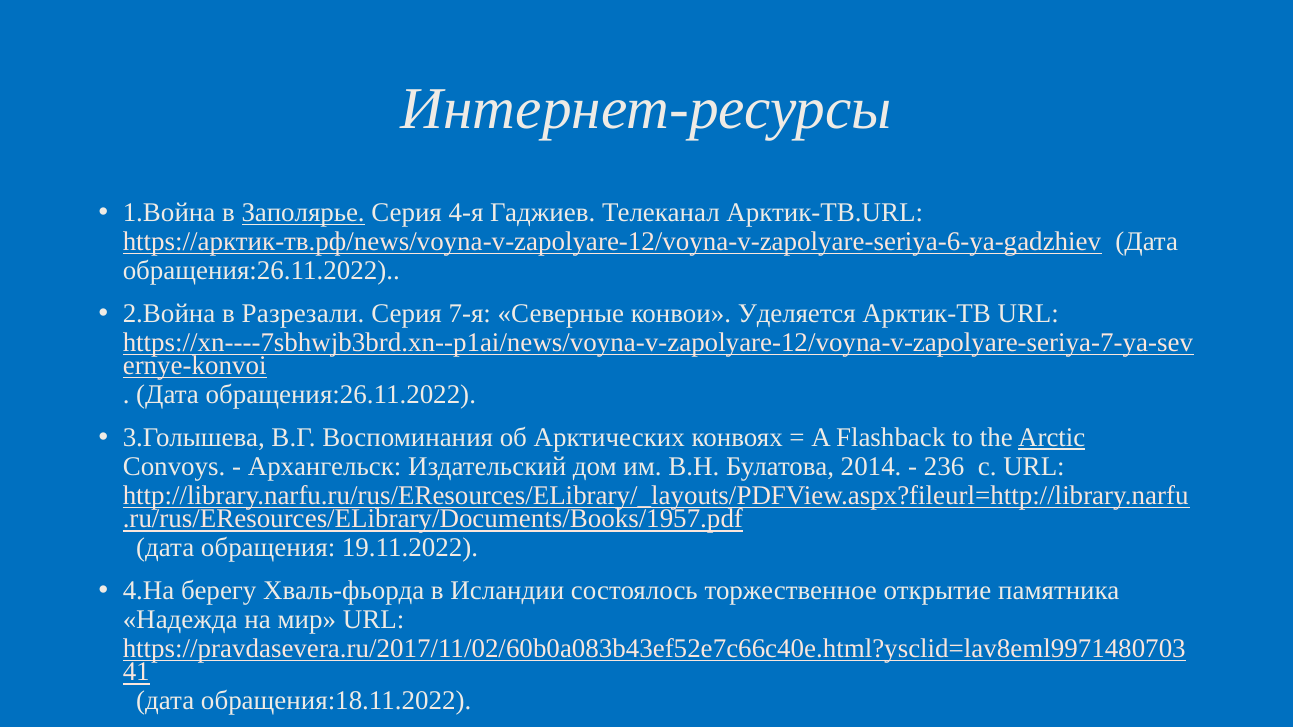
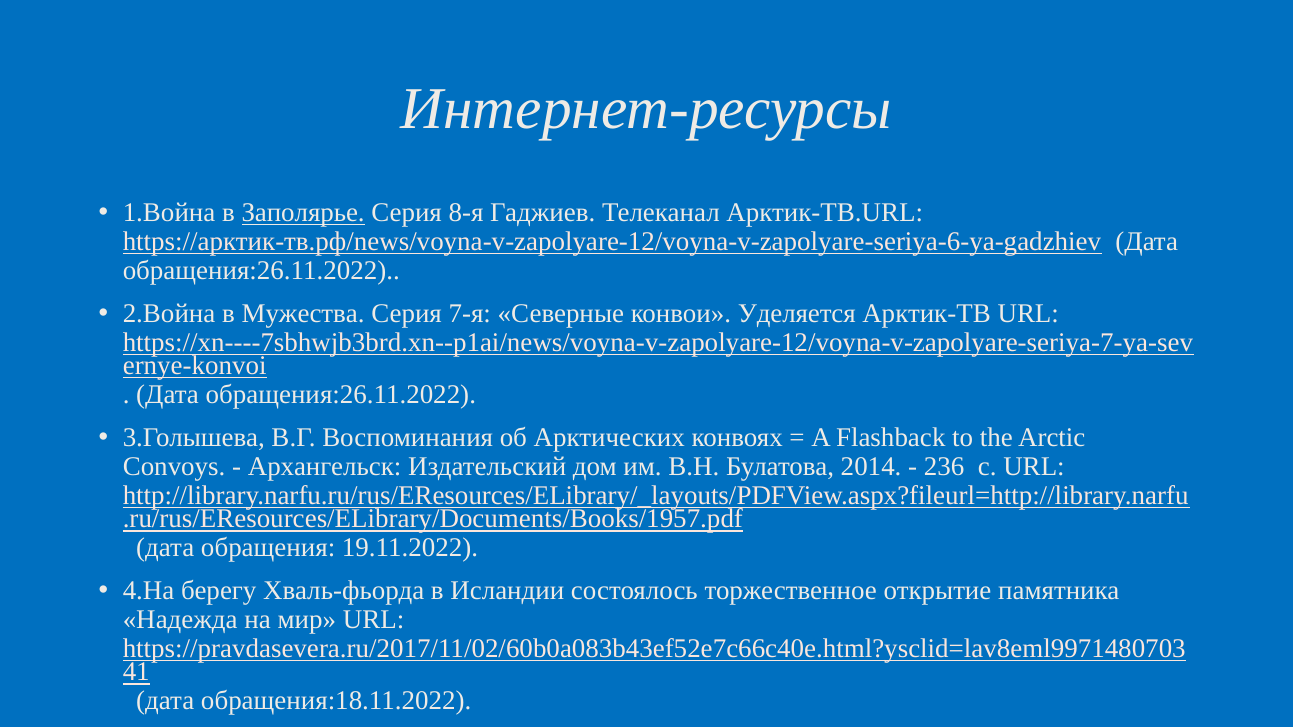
4-я: 4-я -> 8-я
Разрезали: Разрезали -> Мужества
Arctic underline: present -> none
